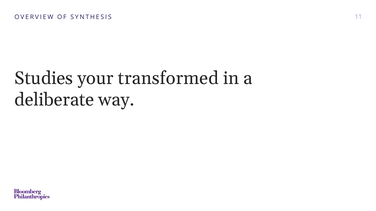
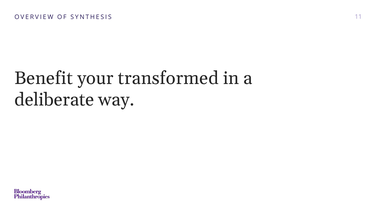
Studies: Studies -> Benefit
